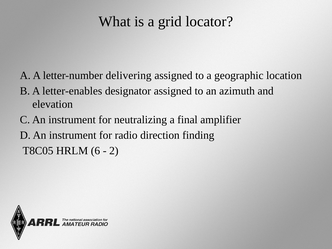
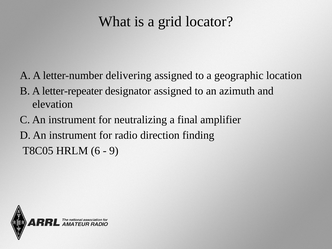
letter-enables: letter-enables -> letter-repeater
2: 2 -> 9
